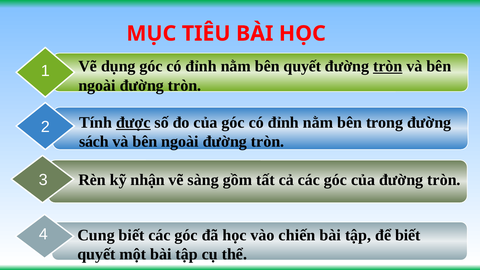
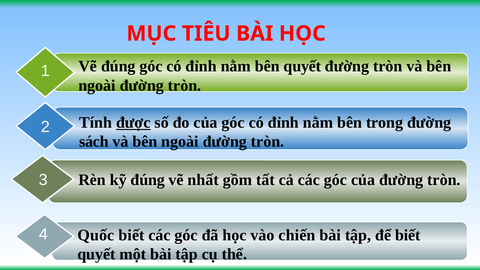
Vẽ dụng: dụng -> đúng
tròn at (388, 66) underline: present -> none
kỹ nhận: nhận -> đúng
sàng: sàng -> nhất
Cung: Cung -> Quốc
